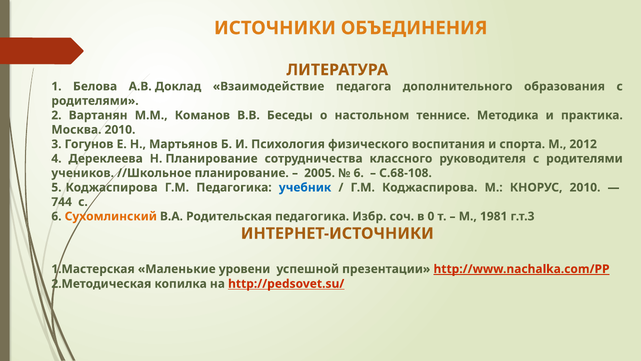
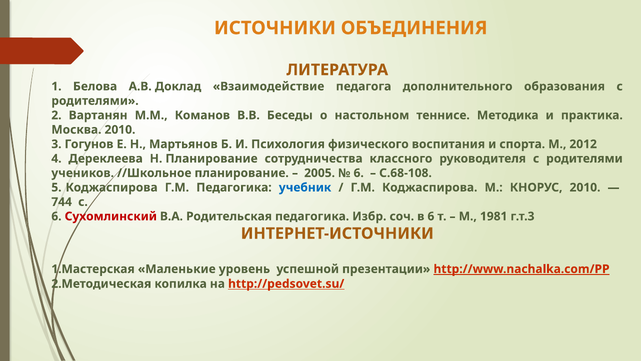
Сухомлинский colour: orange -> red
в 0: 0 -> 6
уровени: уровени -> уровень
